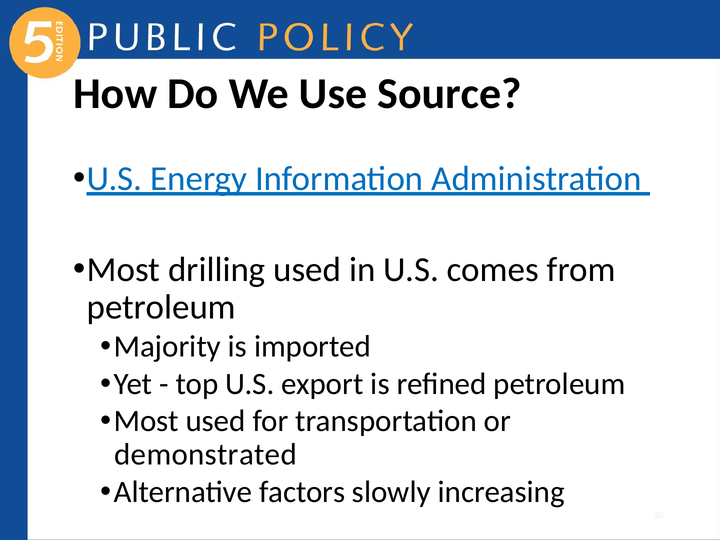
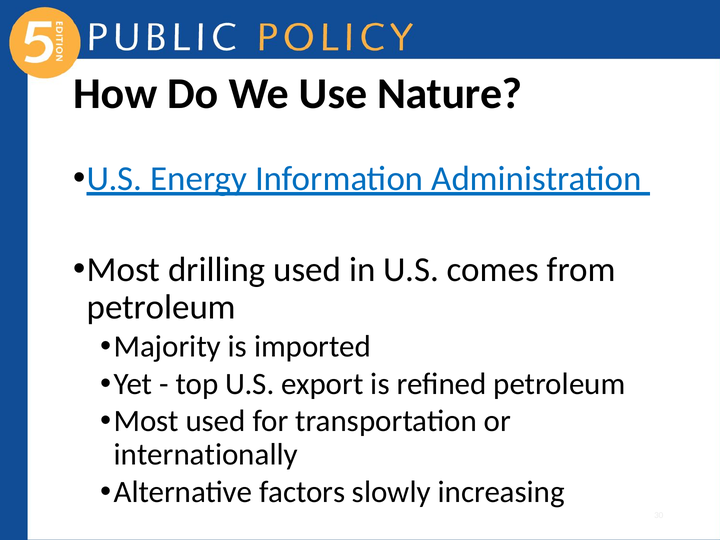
Source: Source -> Nature
demonstrated: demonstrated -> internationally
